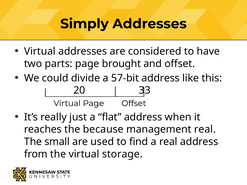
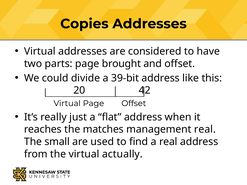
Simply: Simply -> Copies
57-bit: 57-bit -> 39-bit
33: 33 -> 42
because: because -> matches
storage: storage -> actually
